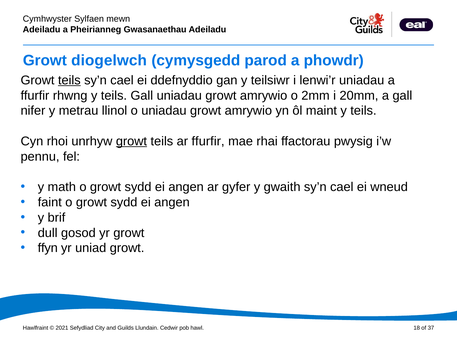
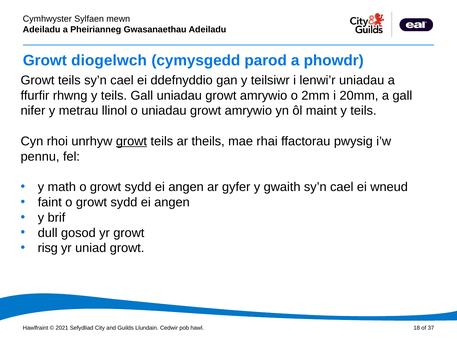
teils at (69, 80) underline: present -> none
ar ffurfir: ffurfir -> theils
ffyn: ffyn -> risg
